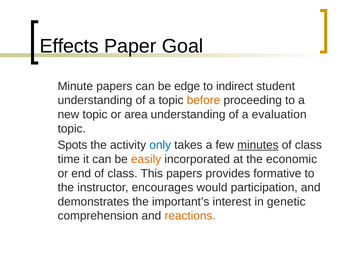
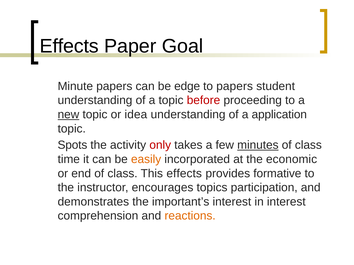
to indirect: indirect -> papers
before colour: orange -> red
new underline: none -> present
area: area -> idea
evaluation: evaluation -> application
only colour: blue -> red
This papers: papers -> effects
would: would -> topics
in genetic: genetic -> interest
